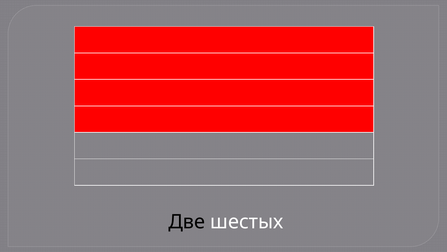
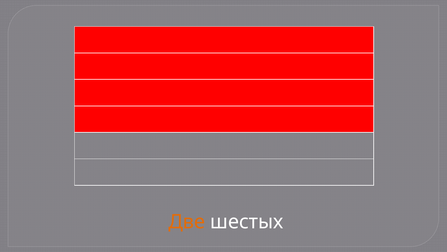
Две colour: black -> orange
